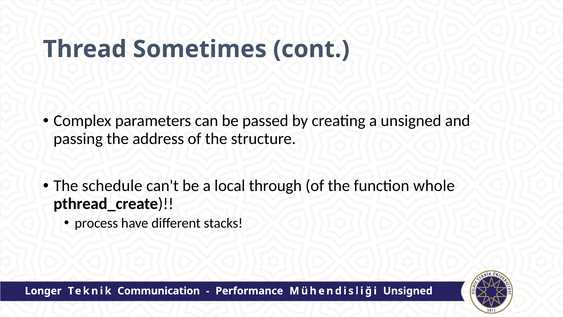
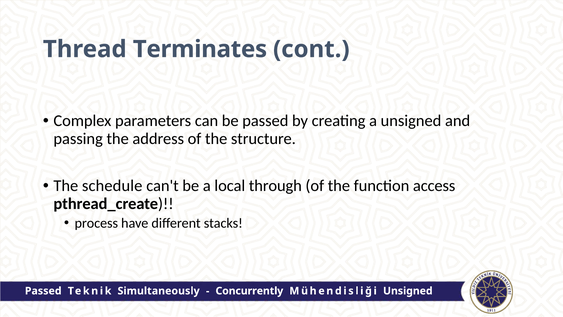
Sometimes: Sometimes -> Terminates
whole: whole -> access
Longer at (43, 291): Longer -> Passed
Communication: Communication -> Simultaneously
Performance: Performance -> Concurrently
